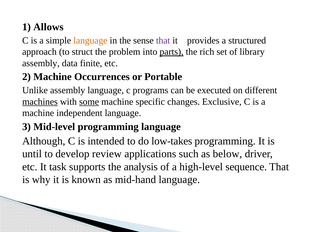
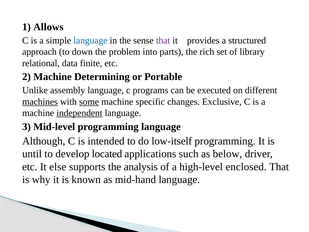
language at (90, 40) colour: orange -> blue
struct: struct -> down
parts underline: present -> none
assembly at (41, 63): assembly -> relational
Occurrences: Occurrences -> Determining
independent underline: none -> present
low-takes: low-takes -> low-itself
review: review -> located
task: task -> else
sequence: sequence -> enclosed
